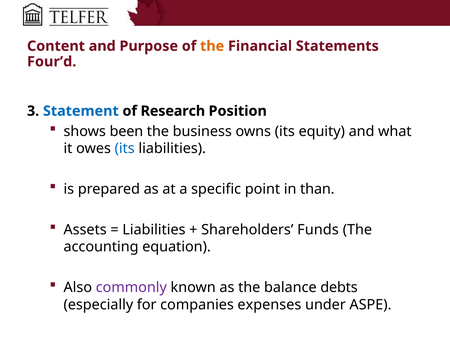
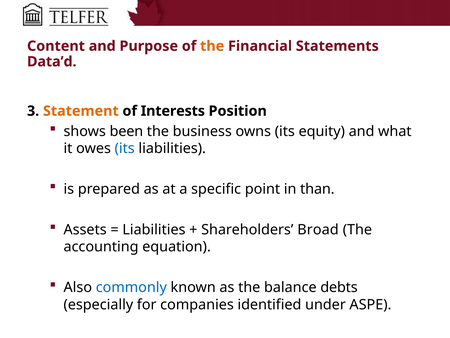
Four’d: Four’d -> Data’d
Statement colour: blue -> orange
Research: Research -> Interests
Funds: Funds -> Broad
commonly colour: purple -> blue
expenses: expenses -> identified
